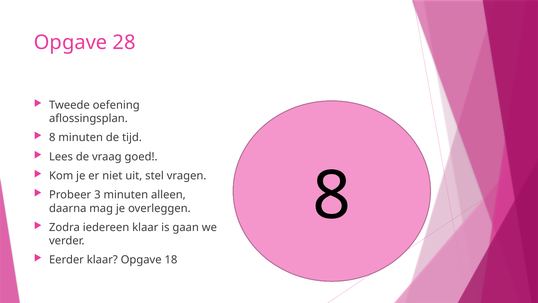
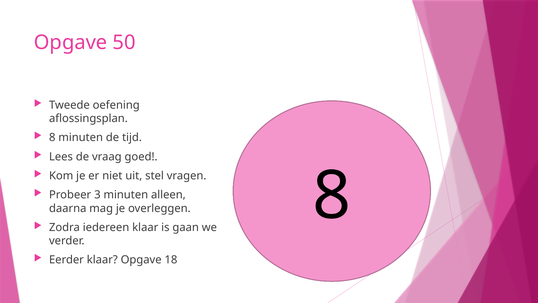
28: 28 -> 50
